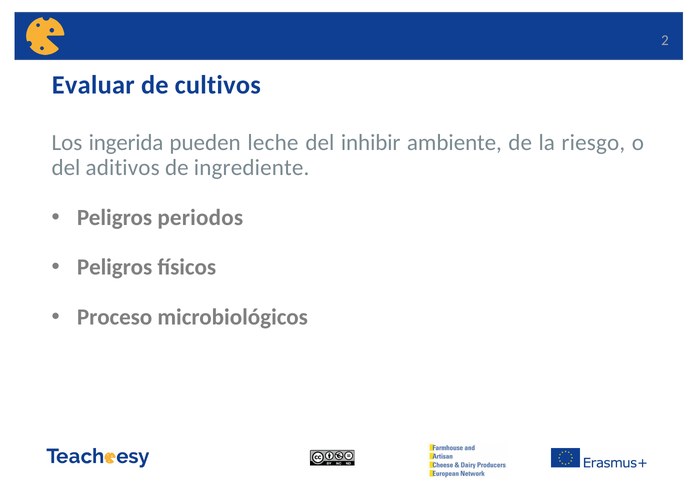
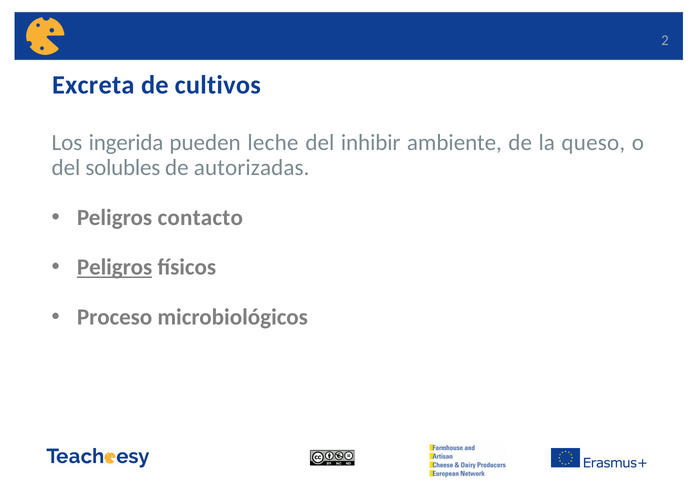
Evaluar: Evaluar -> Excreta
riesgo: riesgo -> queso
aditivos: aditivos -> solubles
ingrediente: ingrediente -> autorizadas
periodos: periodos -> contacto
Peligros at (115, 267) underline: none -> present
